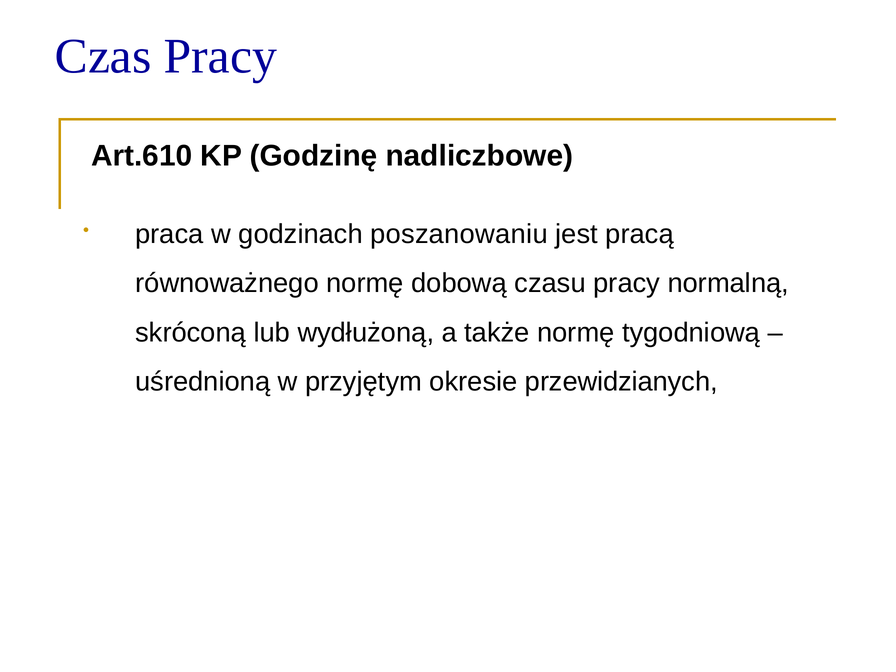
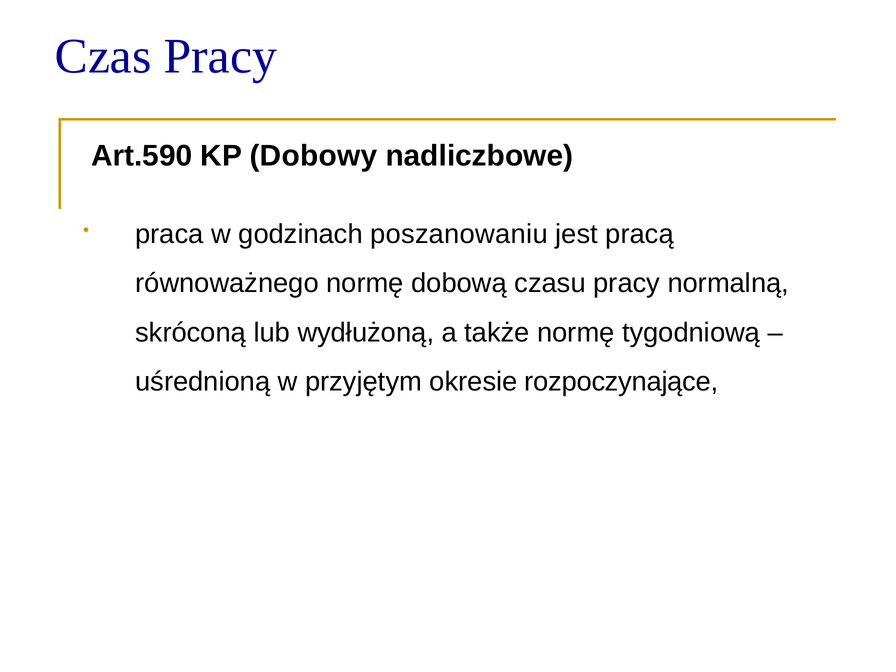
Art.610: Art.610 -> Art.590
Godzinę: Godzinę -> Dobowy
przewidzianych: przewidzianych -> rozpoczynające
